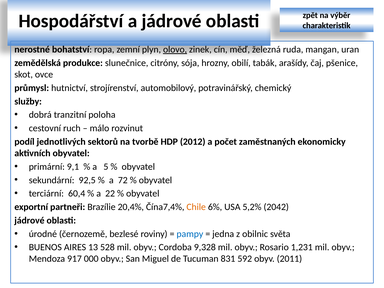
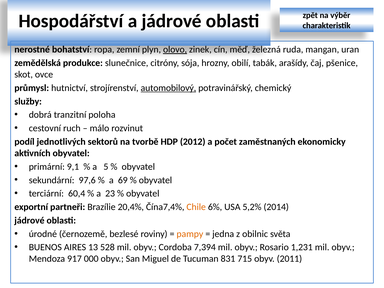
automobilový underline: none -> present
92,5: 92,5 -> 97,6
72: 72 -> 69
22: 22 -> 23
2042: 2042 -> 2014
pampy colour: blue -> orange
9,328: 9,328 -> 7,394
592: 592 -> 715
